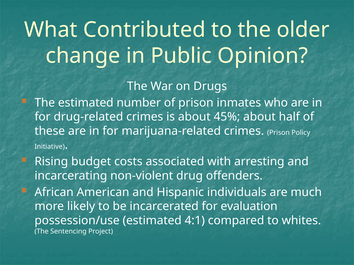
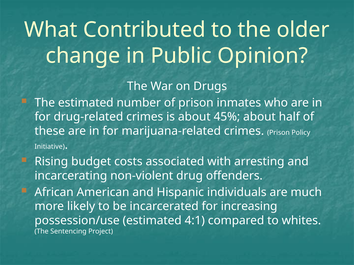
evaluation: evaluation -> increasing
